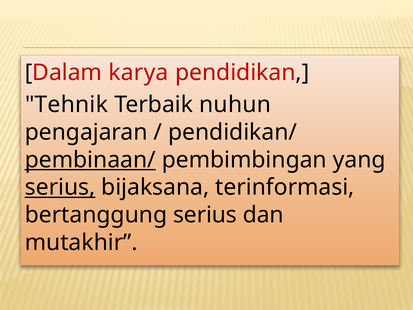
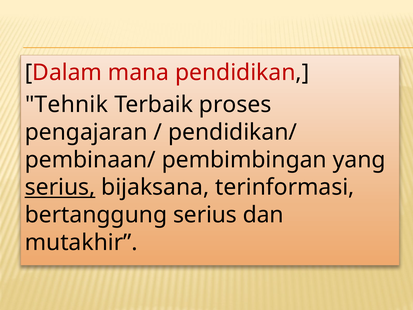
karya: karya -> mana
nuhun: nuhun -> proses
pembinaan/ underline: present -> none
